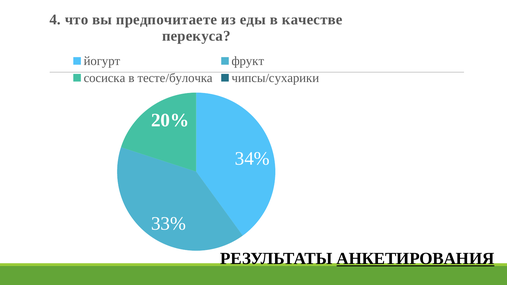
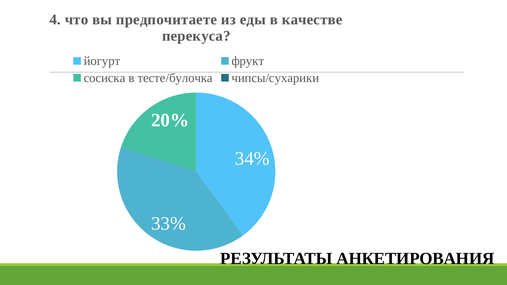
АНКЕТИРОВАНИЯ underline: present -> none
